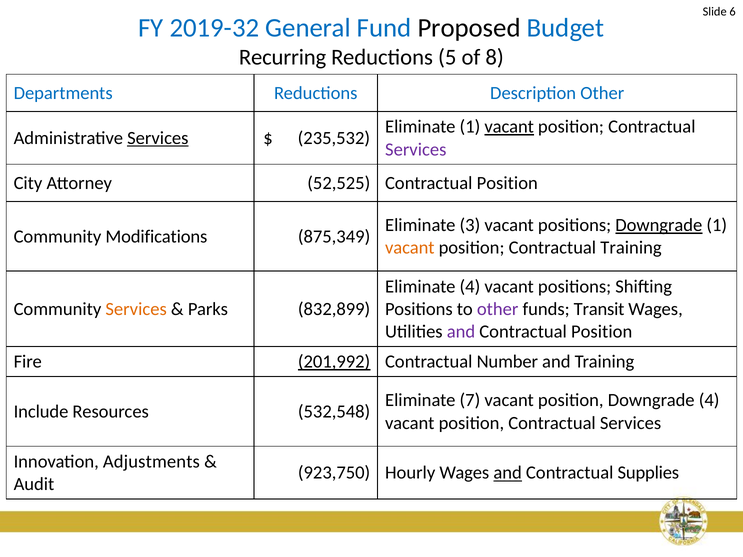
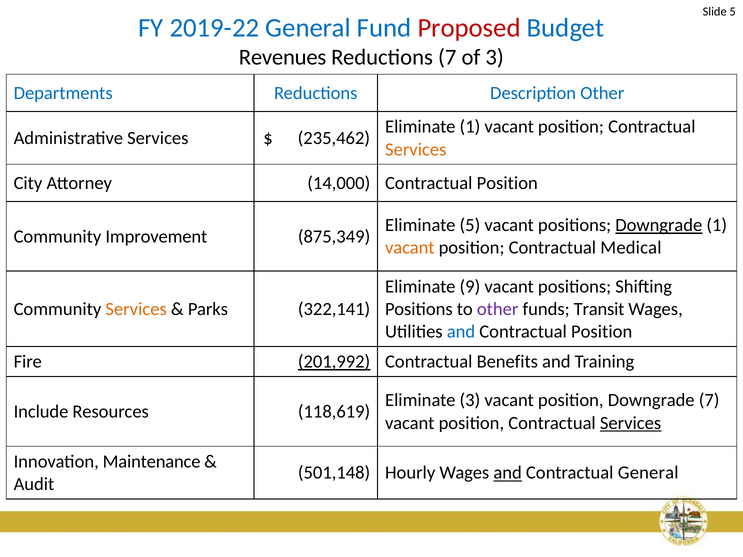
Slide 6: 6 -> 5
2019-32: 2019-32 -> 2019-22
Proposed colour: black -> red
Recurring: Recurring -> Revenues
Reductions 5: 5 -> 7
of 8: 8 -> 3
vacant at (509, 127) underline: present -> none
Services at (158, 138) underline: present -> none
235,532: 235,532 -> 235,462
Services at (416, 150) colour: purple -> orange
52,525: 52,525 -> 14,000
Eliminate 3: 3 -> 5
Modifications: Modifications -> Improvement
Contractual Training: Training -> Medical
Eliminate 4: 4 -> 9
832,899: 832,899 -> 322,141
and at (461, 332) colour: purple -> blue
Number: Number -> Benefits
Eliminate 7: 7 -> 3
Downgrade 4: 4 -> 7
532,548: 532,548 -> 118,619
Services at (631, 423) underline: none -> present
Adjustments: Adjustments -> Maintenance
923,750: 923,750 -> 501,148
Contractual Supplies: Supplies -> General
